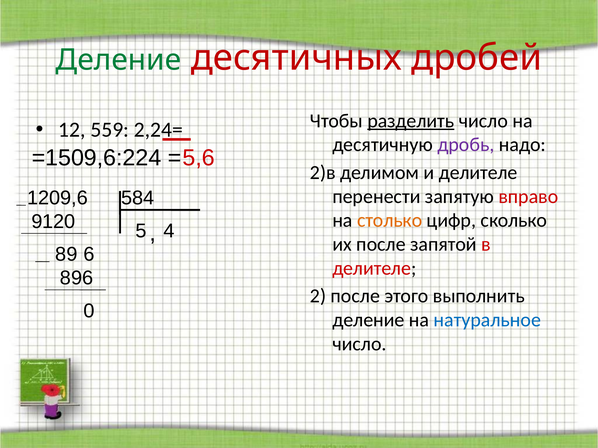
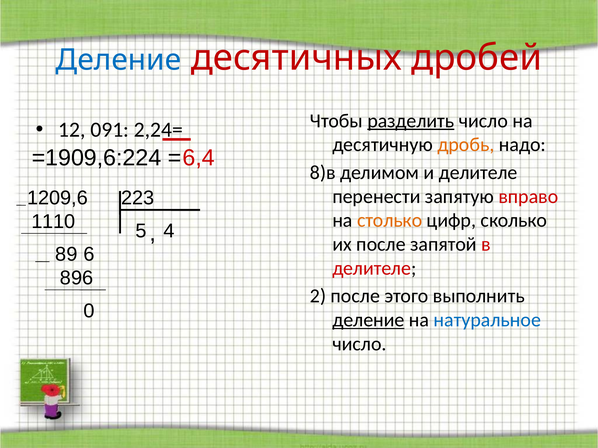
Деление at (118, 60) colour: green -> blue
559: 559 -> 091
дробь colour: purple -> orange
=1509,6:224: =1509,6:224 -> =1909,6:224
5,6: 5,6 -> 6,4
2)в: 2)в -> 8)в
584: 584 -> 223
9120: 9120 -> 1110
деление at (368, 320) underline: none -> present
